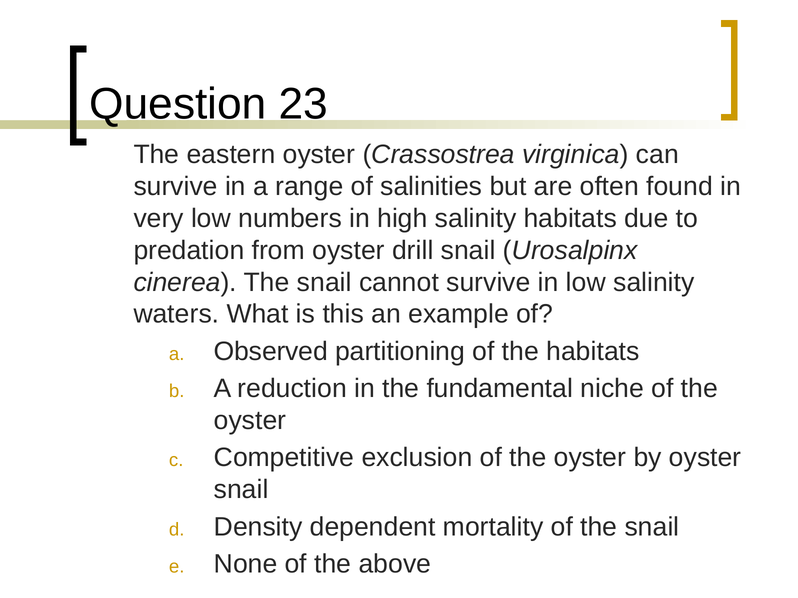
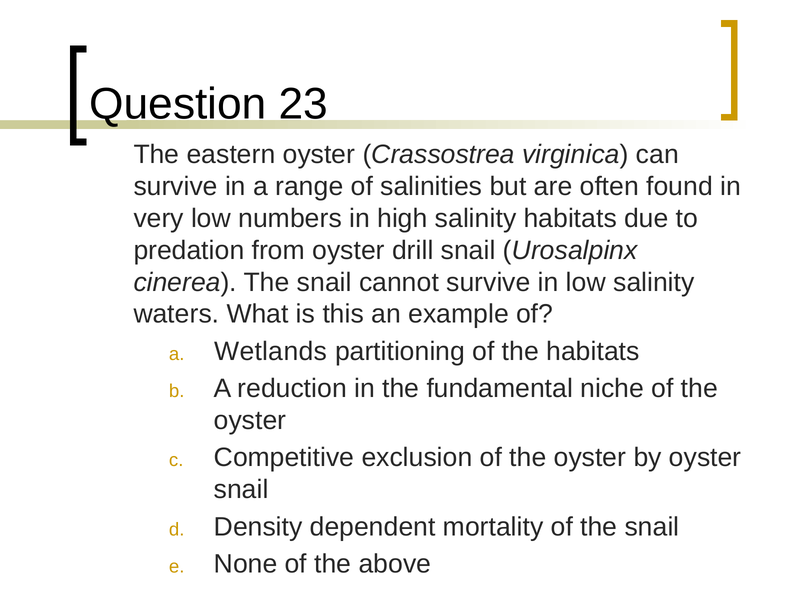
Observed: Observed -> Wetlands
